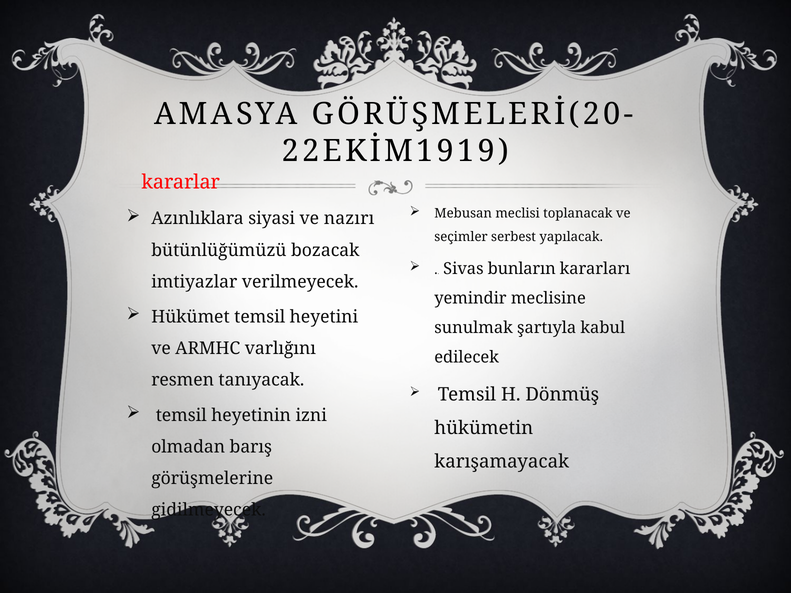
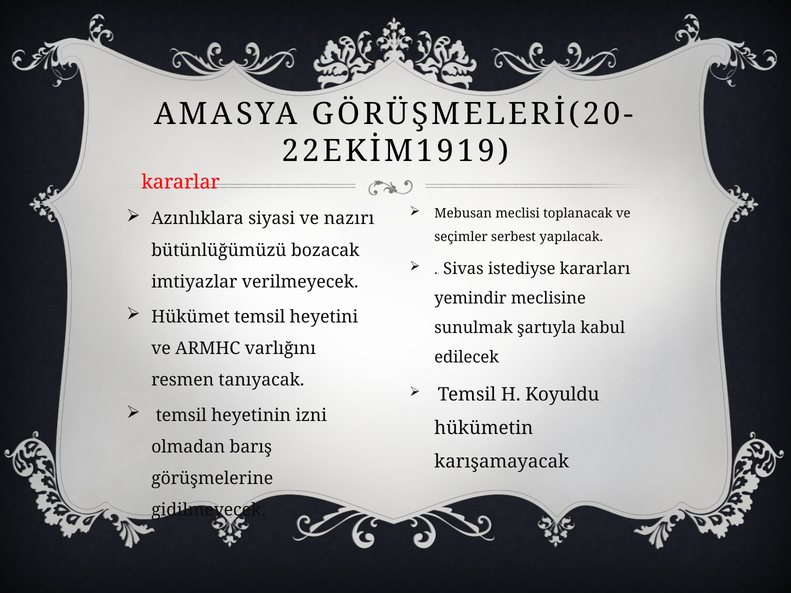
bunların: bunların -> istediyse
Dönmüş: Dönmüş -> Koyuldu
